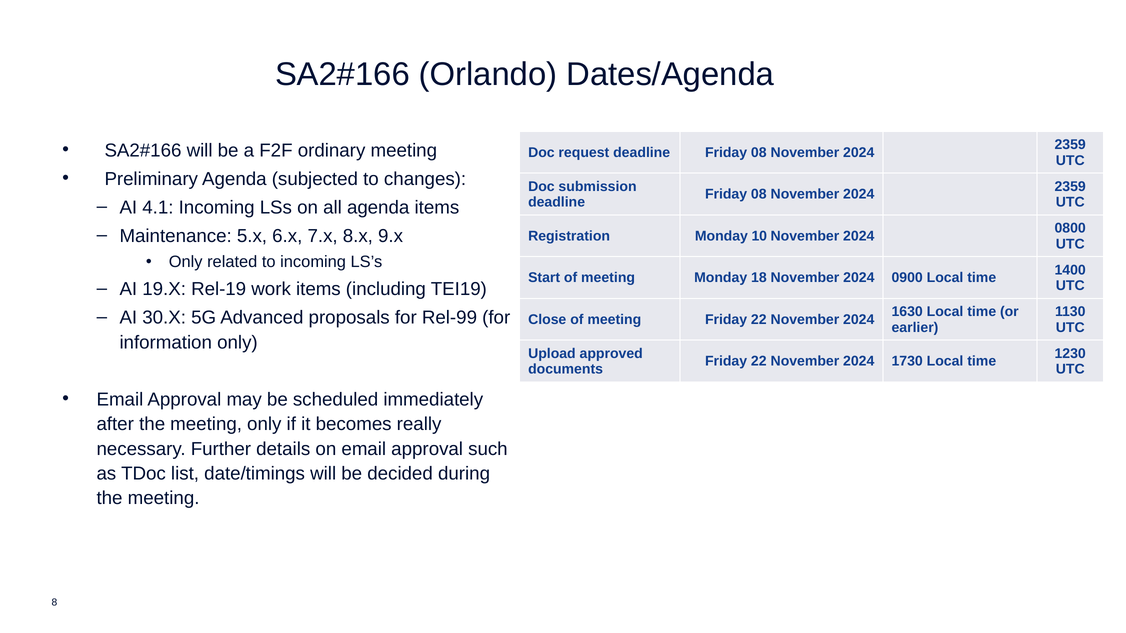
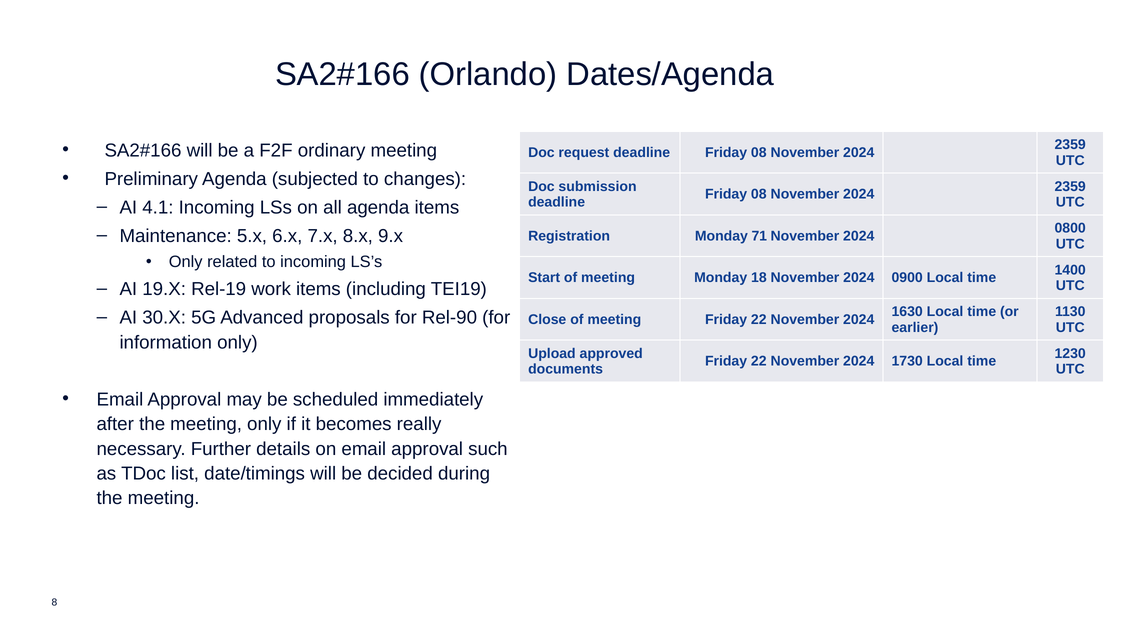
10: 10 -> 71
Rel-99: Rel-99 -> Rel-90
